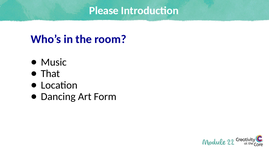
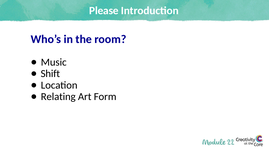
That: That -> Shift
Dancing: Dancing -> Relating
